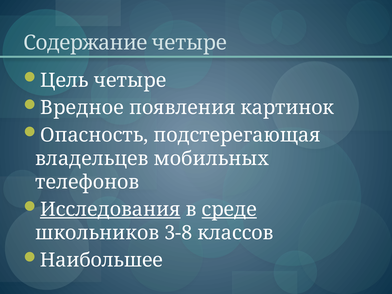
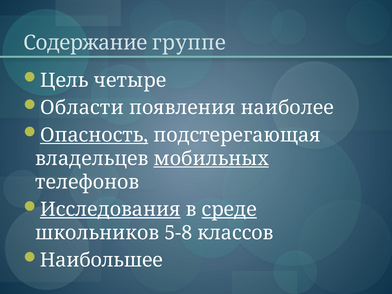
Содержание четыре: четыре -> группе
Вредное: Вредное -> Области
картинок: картинок -> наиболее
Опасность underline: none -> present
мобильных underline: none -> present
3-8: 3-8 -> 5-8
